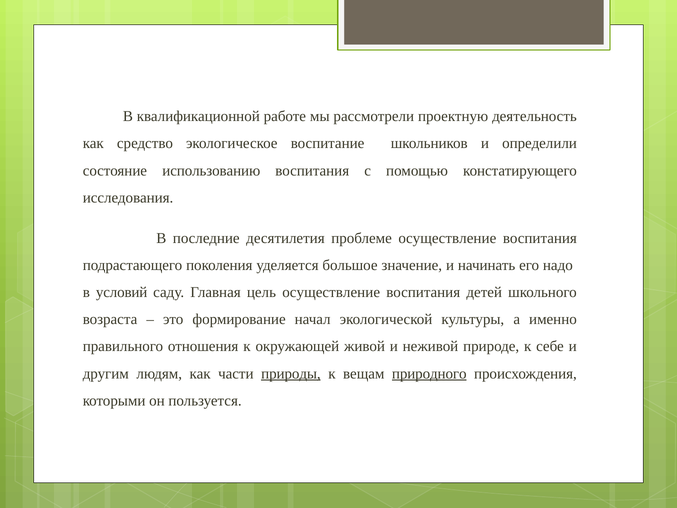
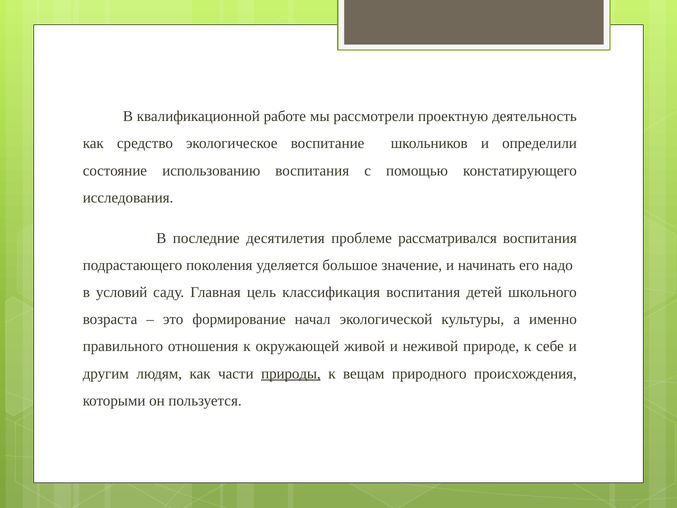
проблеме осуществление: осуществление -> рассматривался
цель осуществление: осуществление -> классификация
природного underline: present -> none
